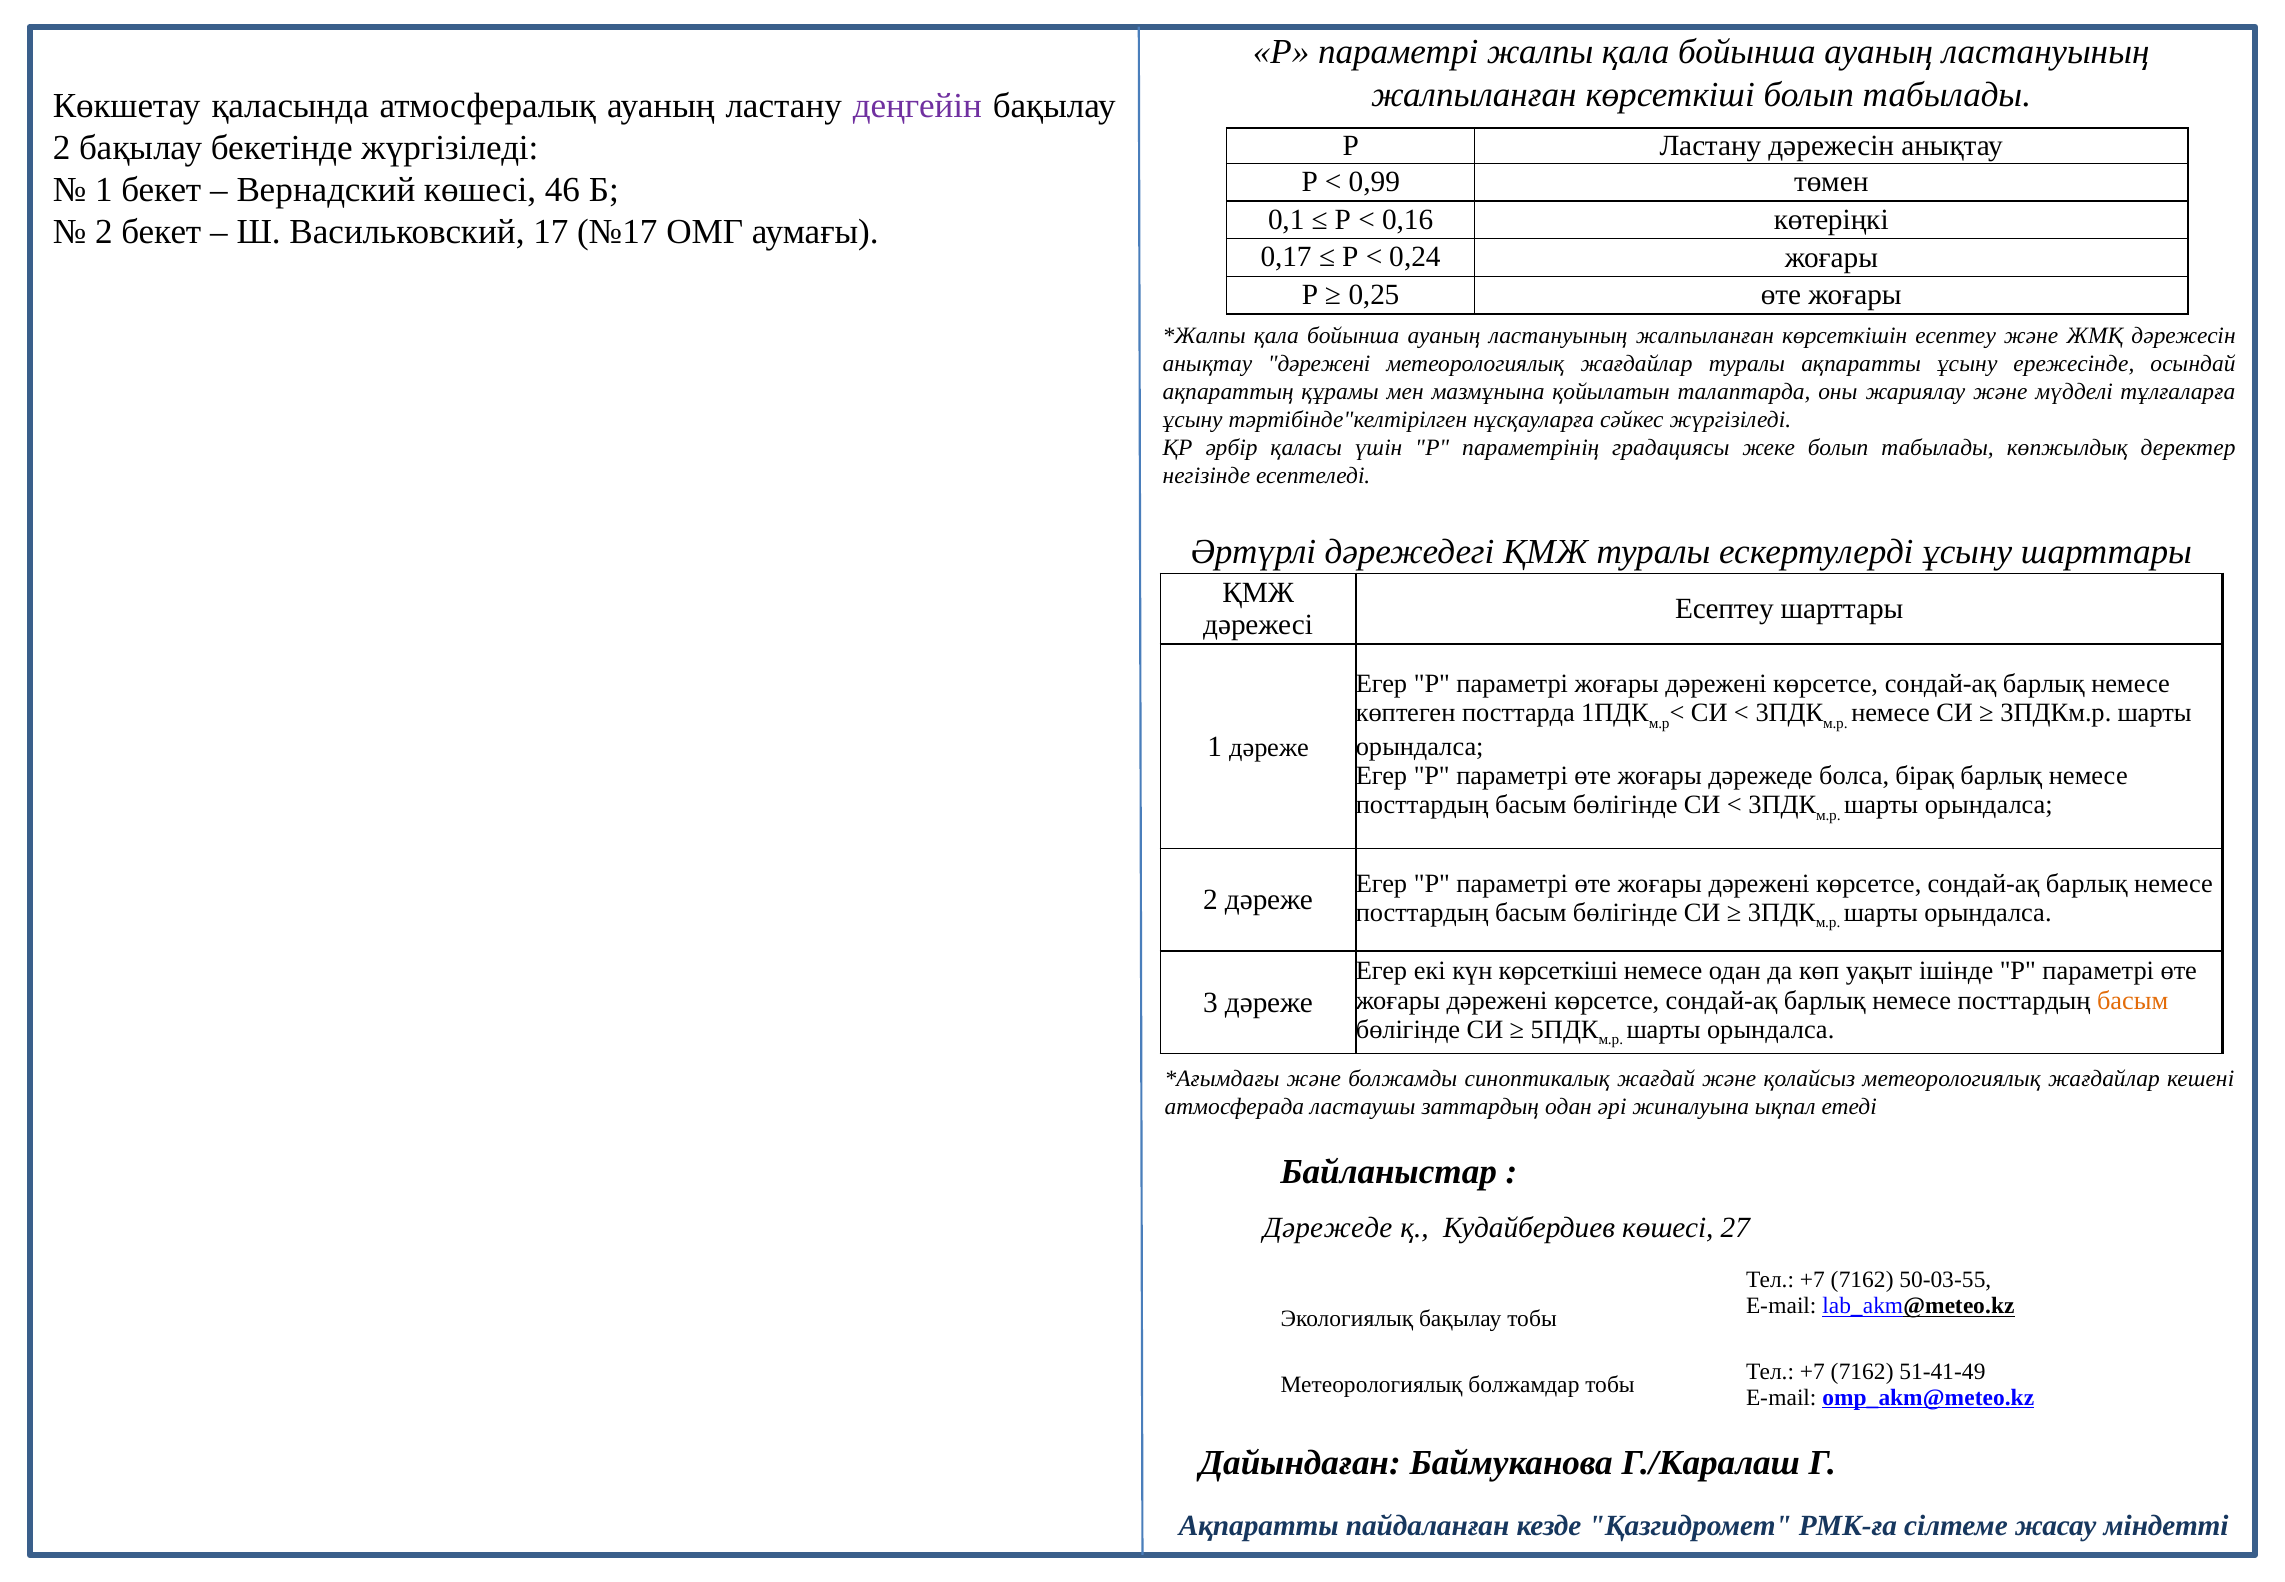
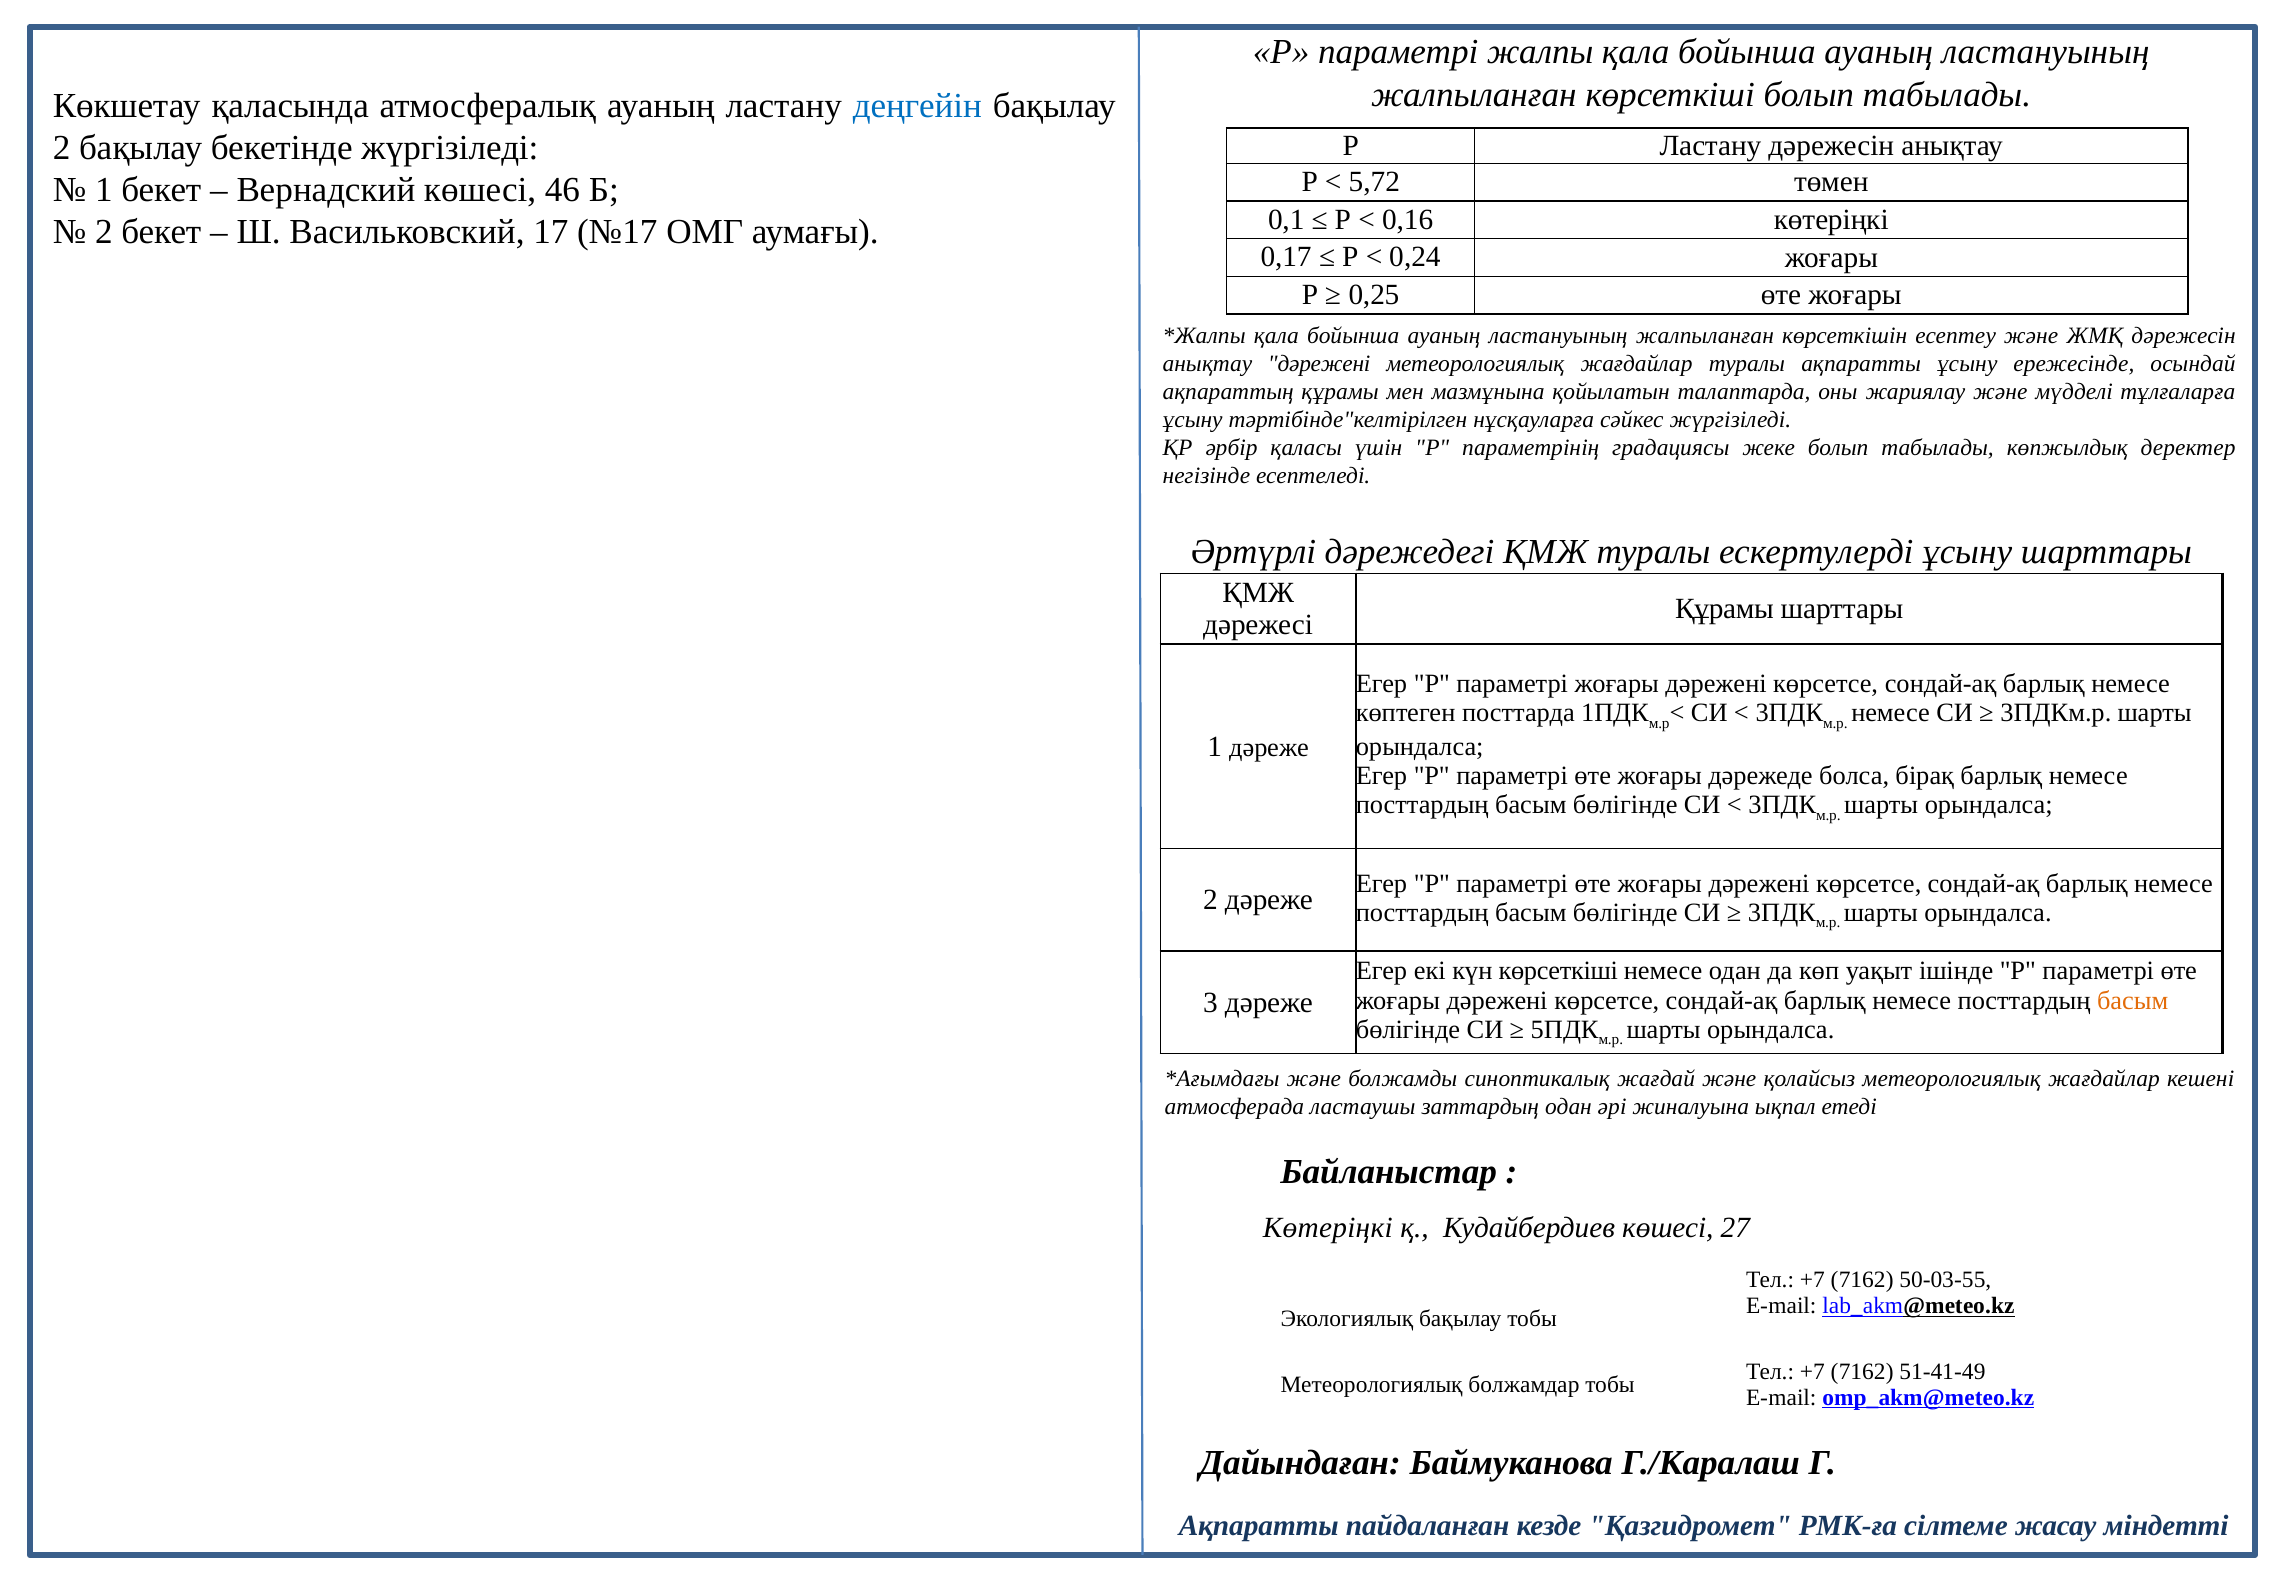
деңгейін colour: purple -> blue
0,99: 0,99 -> 5,72
Есептеу at (1725, 609): Есептеу -> Құрамы
Дәрежеде at (1328, 1228): Дәрежеде -> Көтеріңкі
